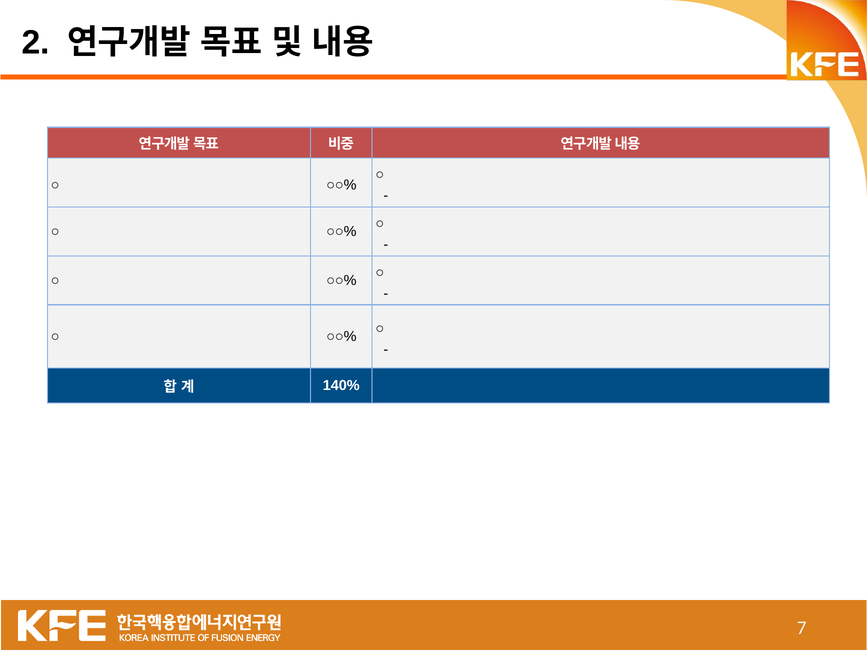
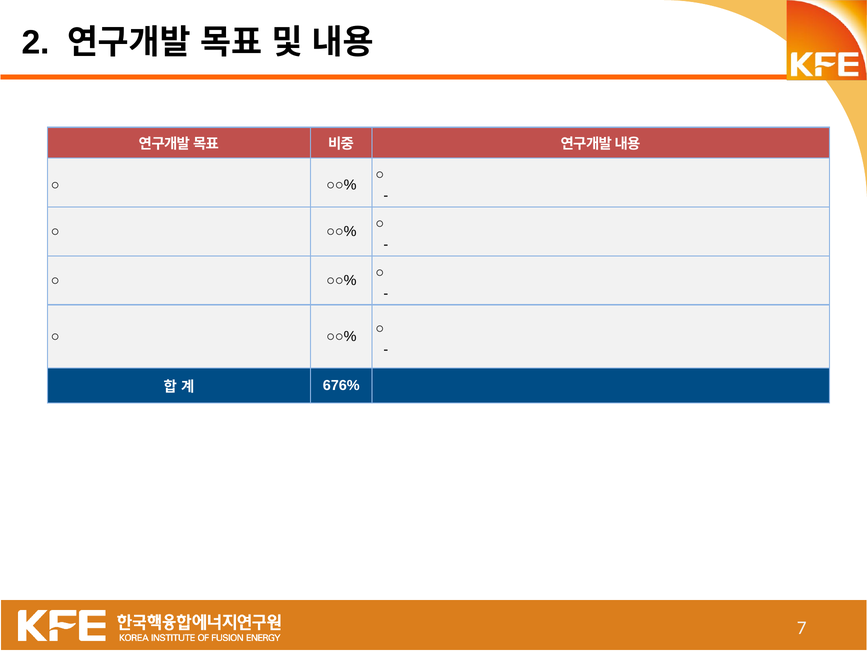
140%: 140% -> 676%
